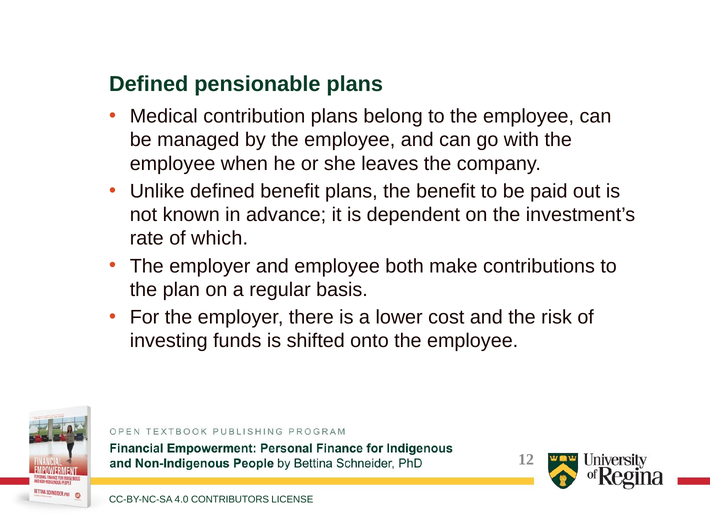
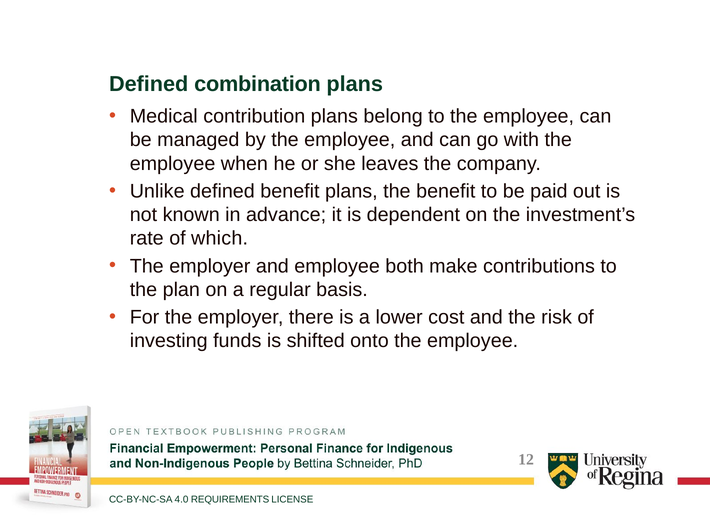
pensionable: pensionable -> combination
CONTRIBUTORS: CONTRIBUTORS -> REQUIREMENTS
